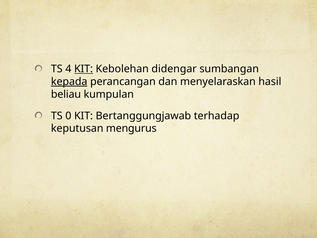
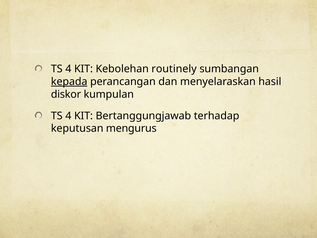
KIT at (84, 69) underline: present -> none
didengar: didengar -> routinely
beliau: beliau -> diskor
0 at (68, 116): 0 -> 4
